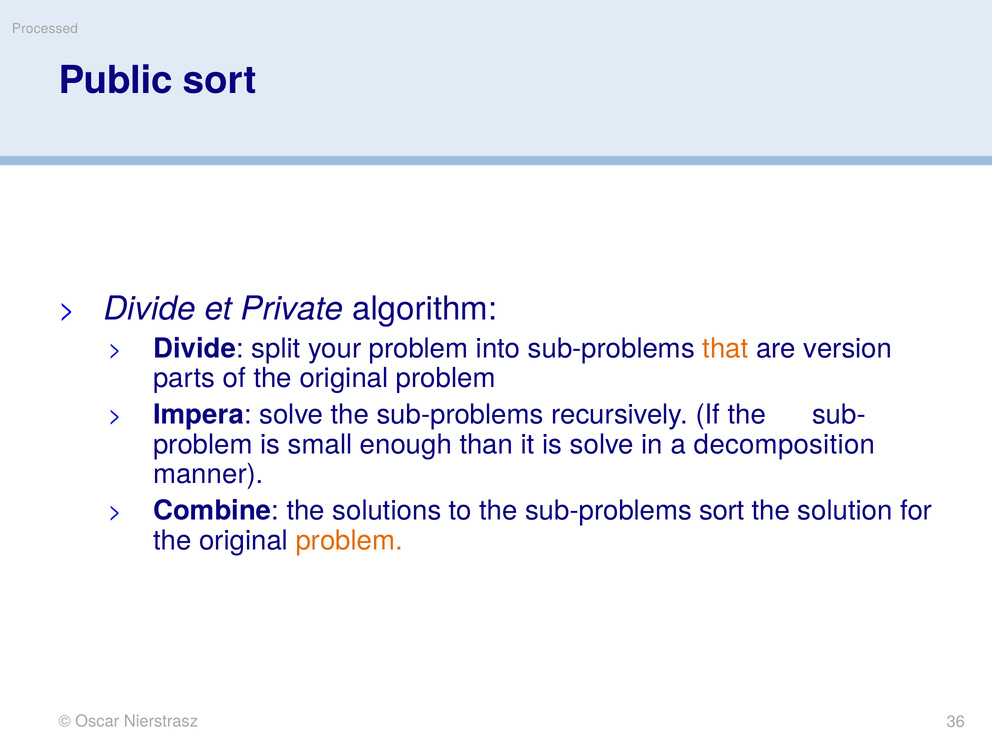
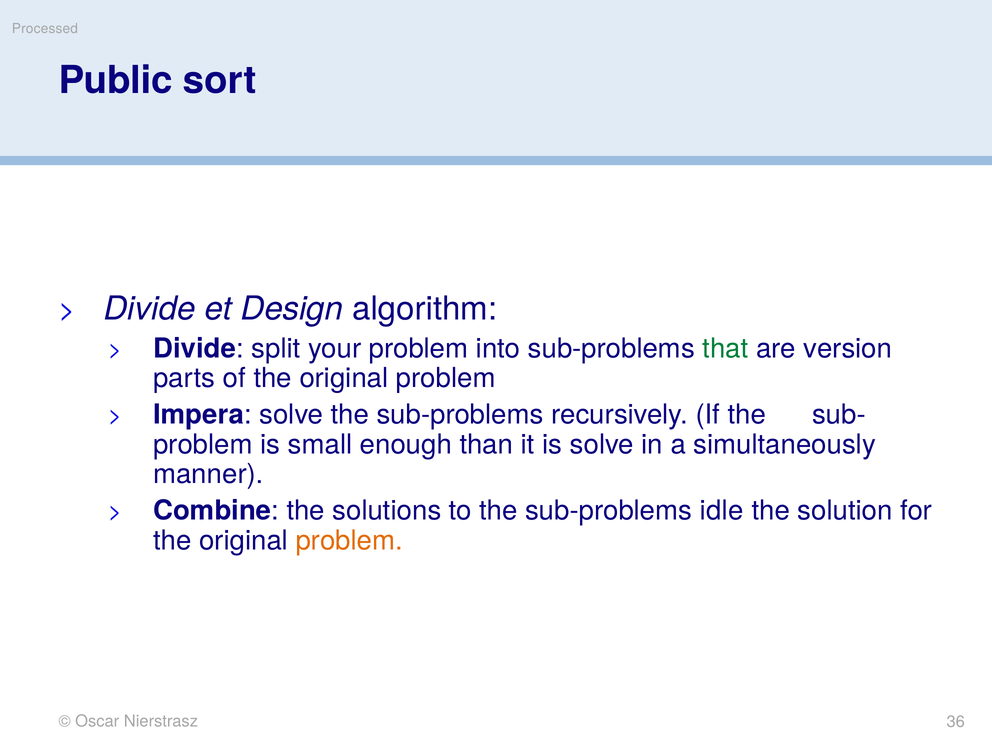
Private: Private -> Design
that colour: orange -> green
decomposition: decomposition -> simultaneously
sub-problems sort: sort -> idle
